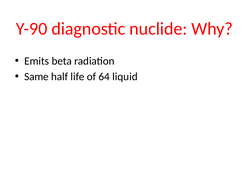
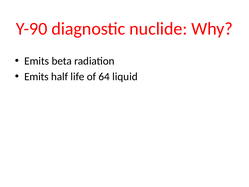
Same at (36, 76): Same -> Emits
